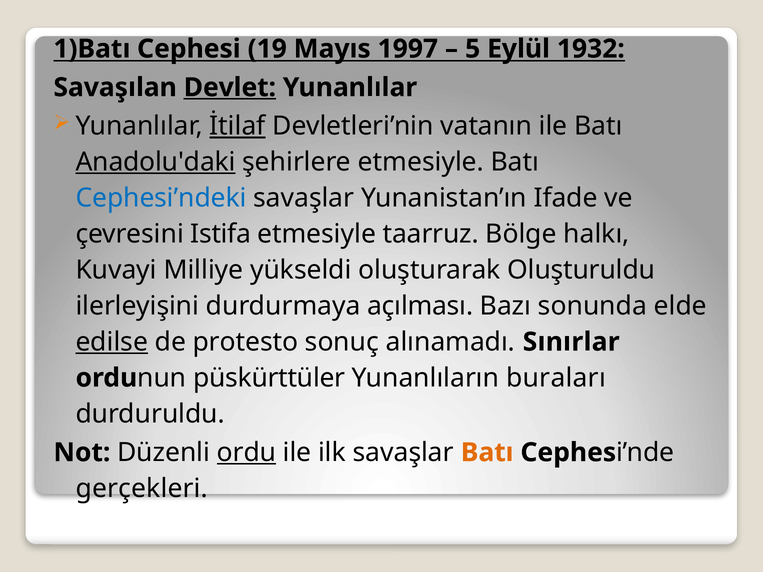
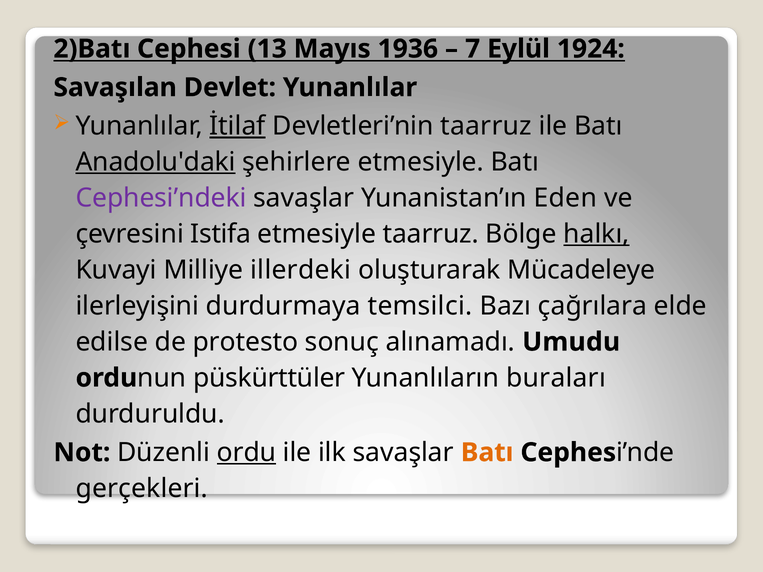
1)Batı: 1)Batı -> 2)Batı
19: 19 -> 13
1997: 1997 -> 1936
5: 5 -> 7
1932: 1932 -> 1924
Devlet underline: present -> none
Devletleri’nin vatanın: vatanın -> taarruz
Cephesi’ndeki colour: blue -> purple
Ifade: Ifade -> Eden
halkı underline: none -> present
yükseldi: yükseldi -> illerdeki
Oluşturuldu: Oluşturuldu -> Mücadeleye
açılması: açılması -> temsilci
sonunda: sonunda -> çağrılara
edilse underline: present -> none
Sınırlar: Sınırlar -> Umudu
